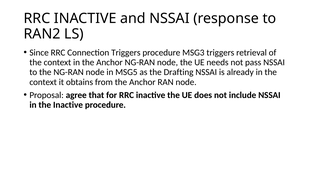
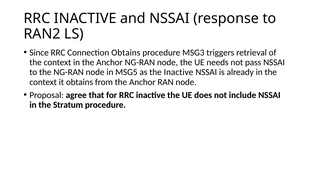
Connection Triggers: Triggers -> Obtains
the Drafting: Drafting -> Inactive
the Inactive: Inactive -> Stratum
